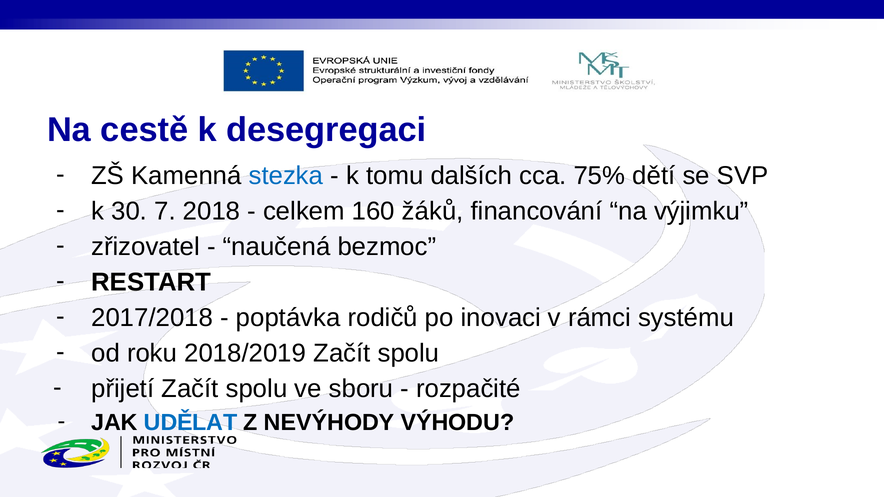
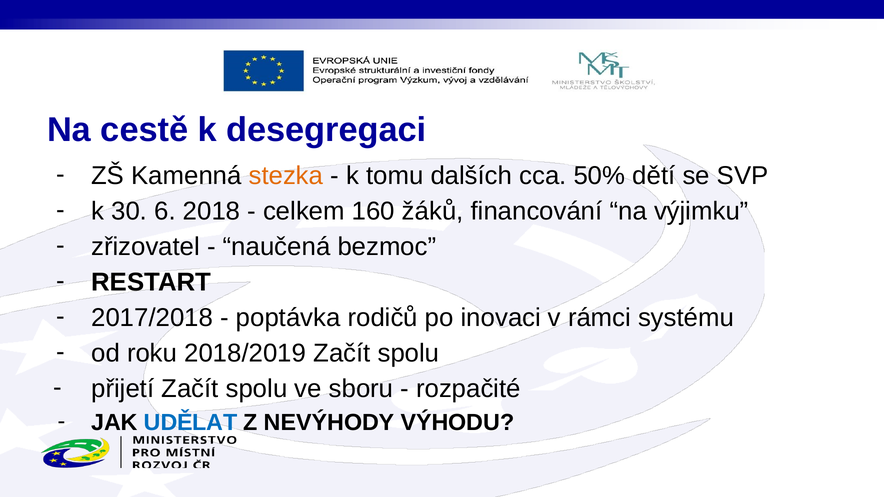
stezka colour: blue -> orange
75%: 75% -> 50%
7: 7 -> 6
